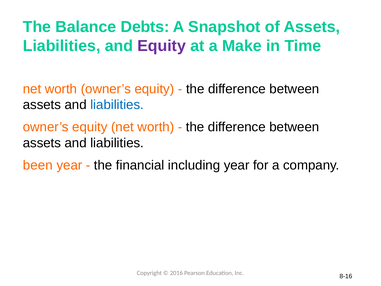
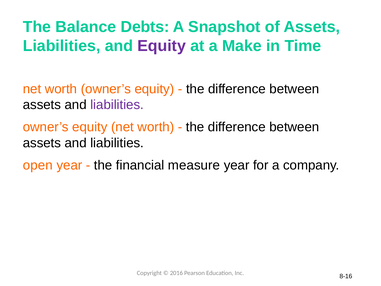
liabilities at (117, 105) colour: blue -> purple
been: been -> open
including: including -> measure
